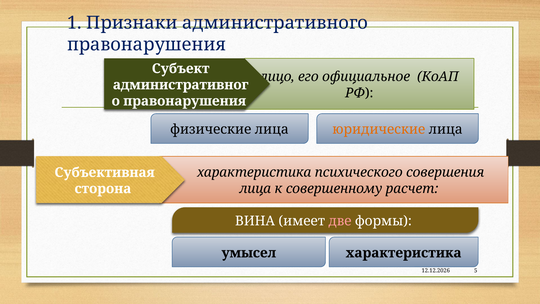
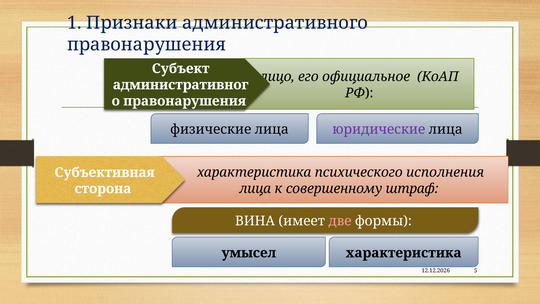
юридические colour: orange -> purple
совершения: совершения -> исполнения
расчет: расчет -> штраф
